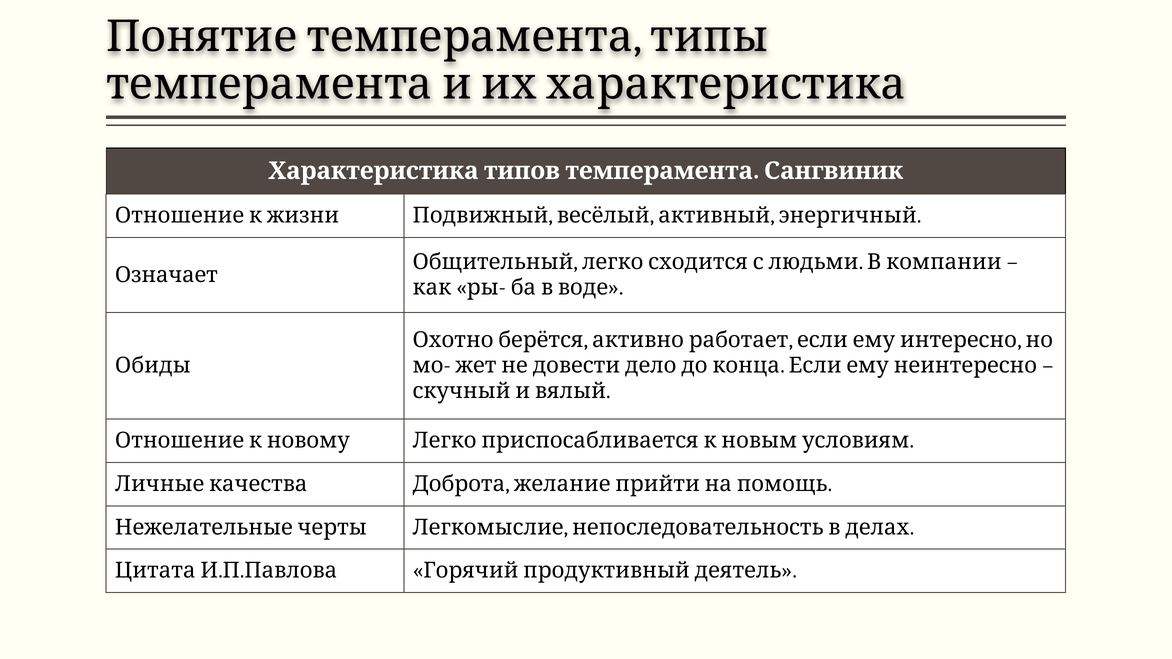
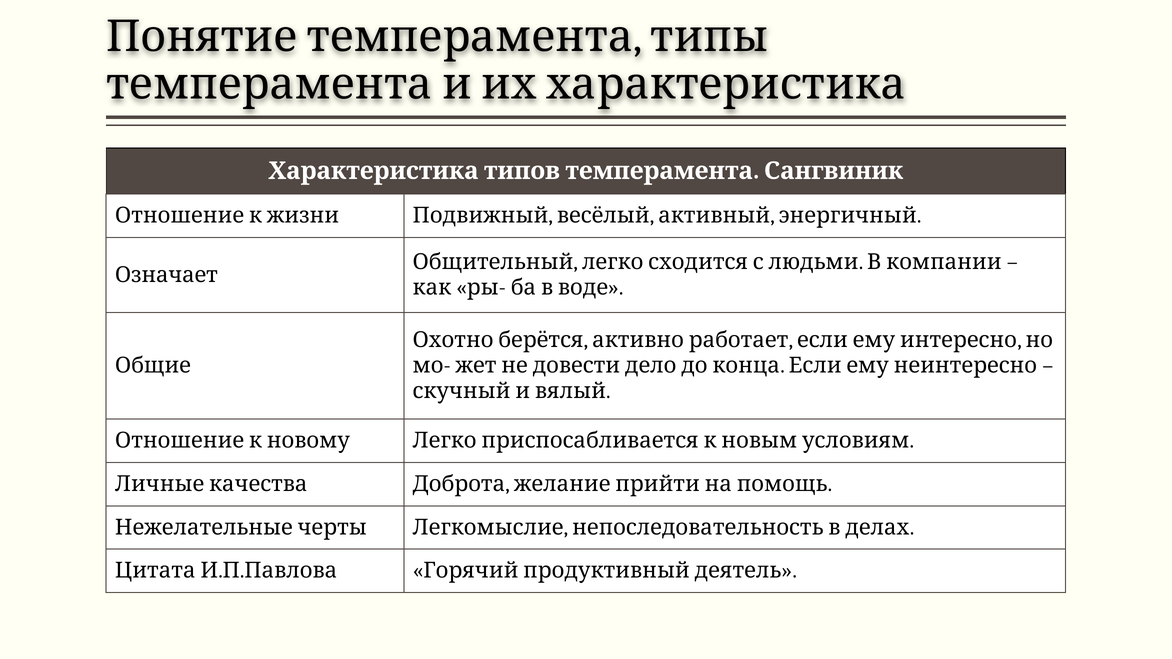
Обиды: Обиды -> Общие
